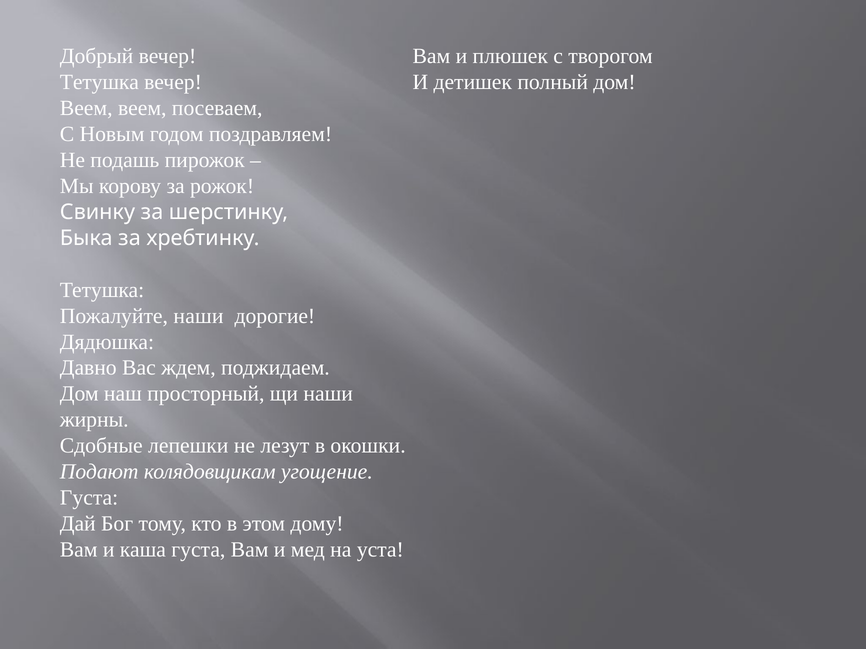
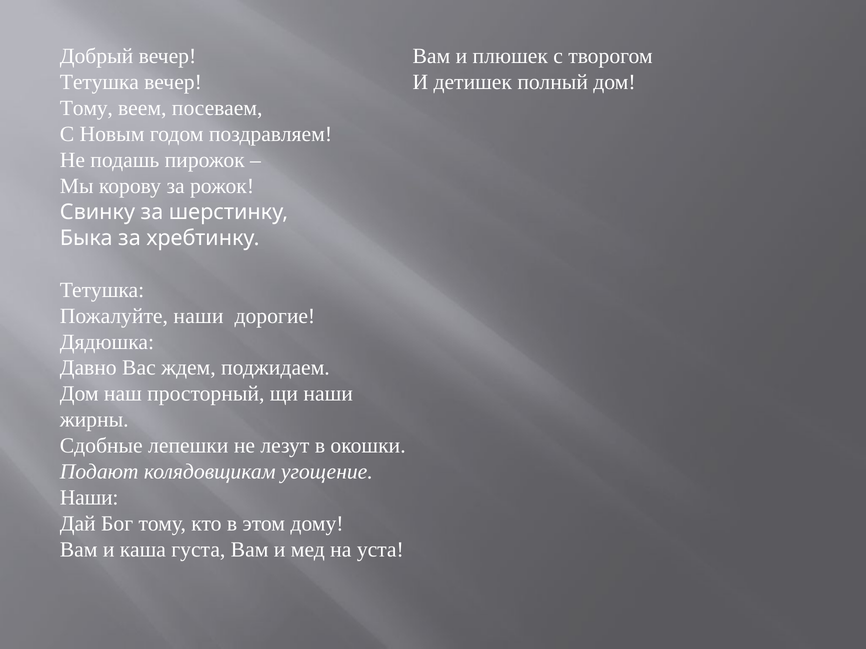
Веем at (86, 108): Веем -> Тому
Густа at (89, 498): Густа -> Наши
